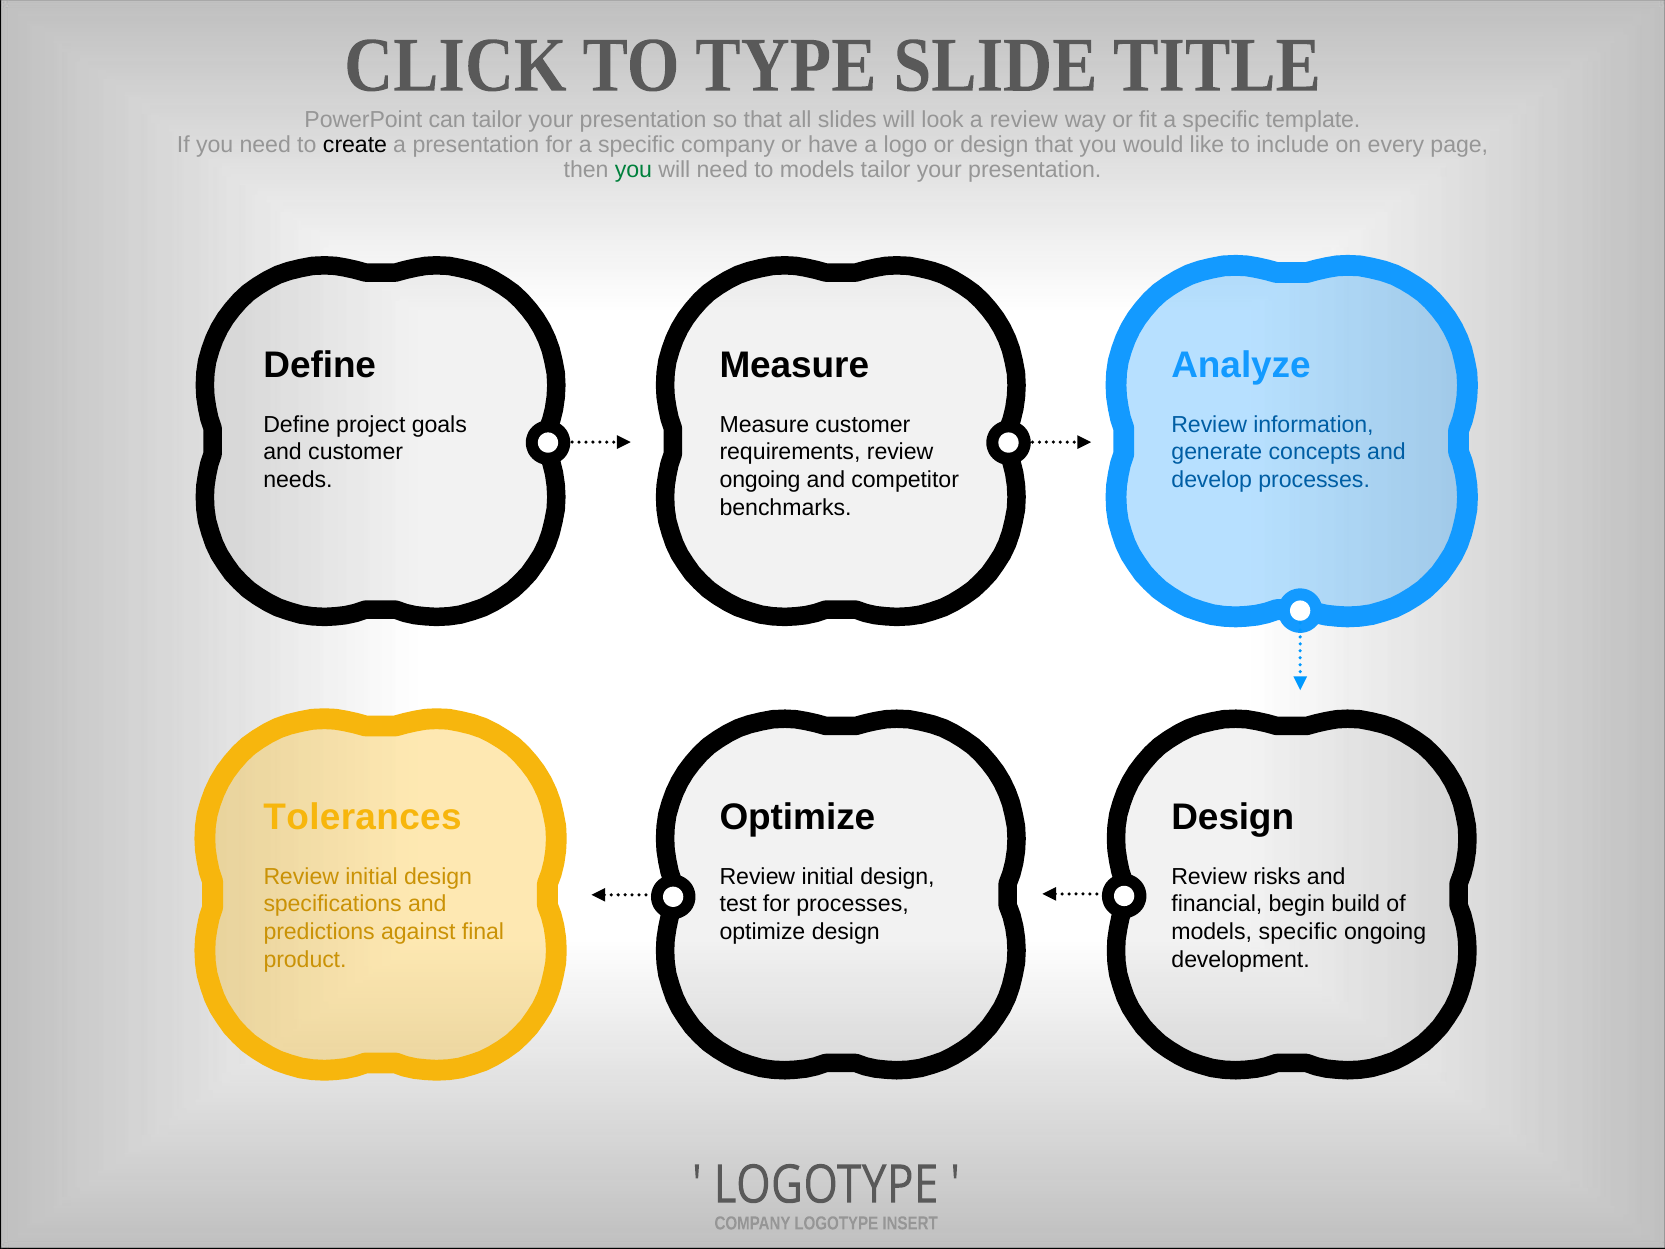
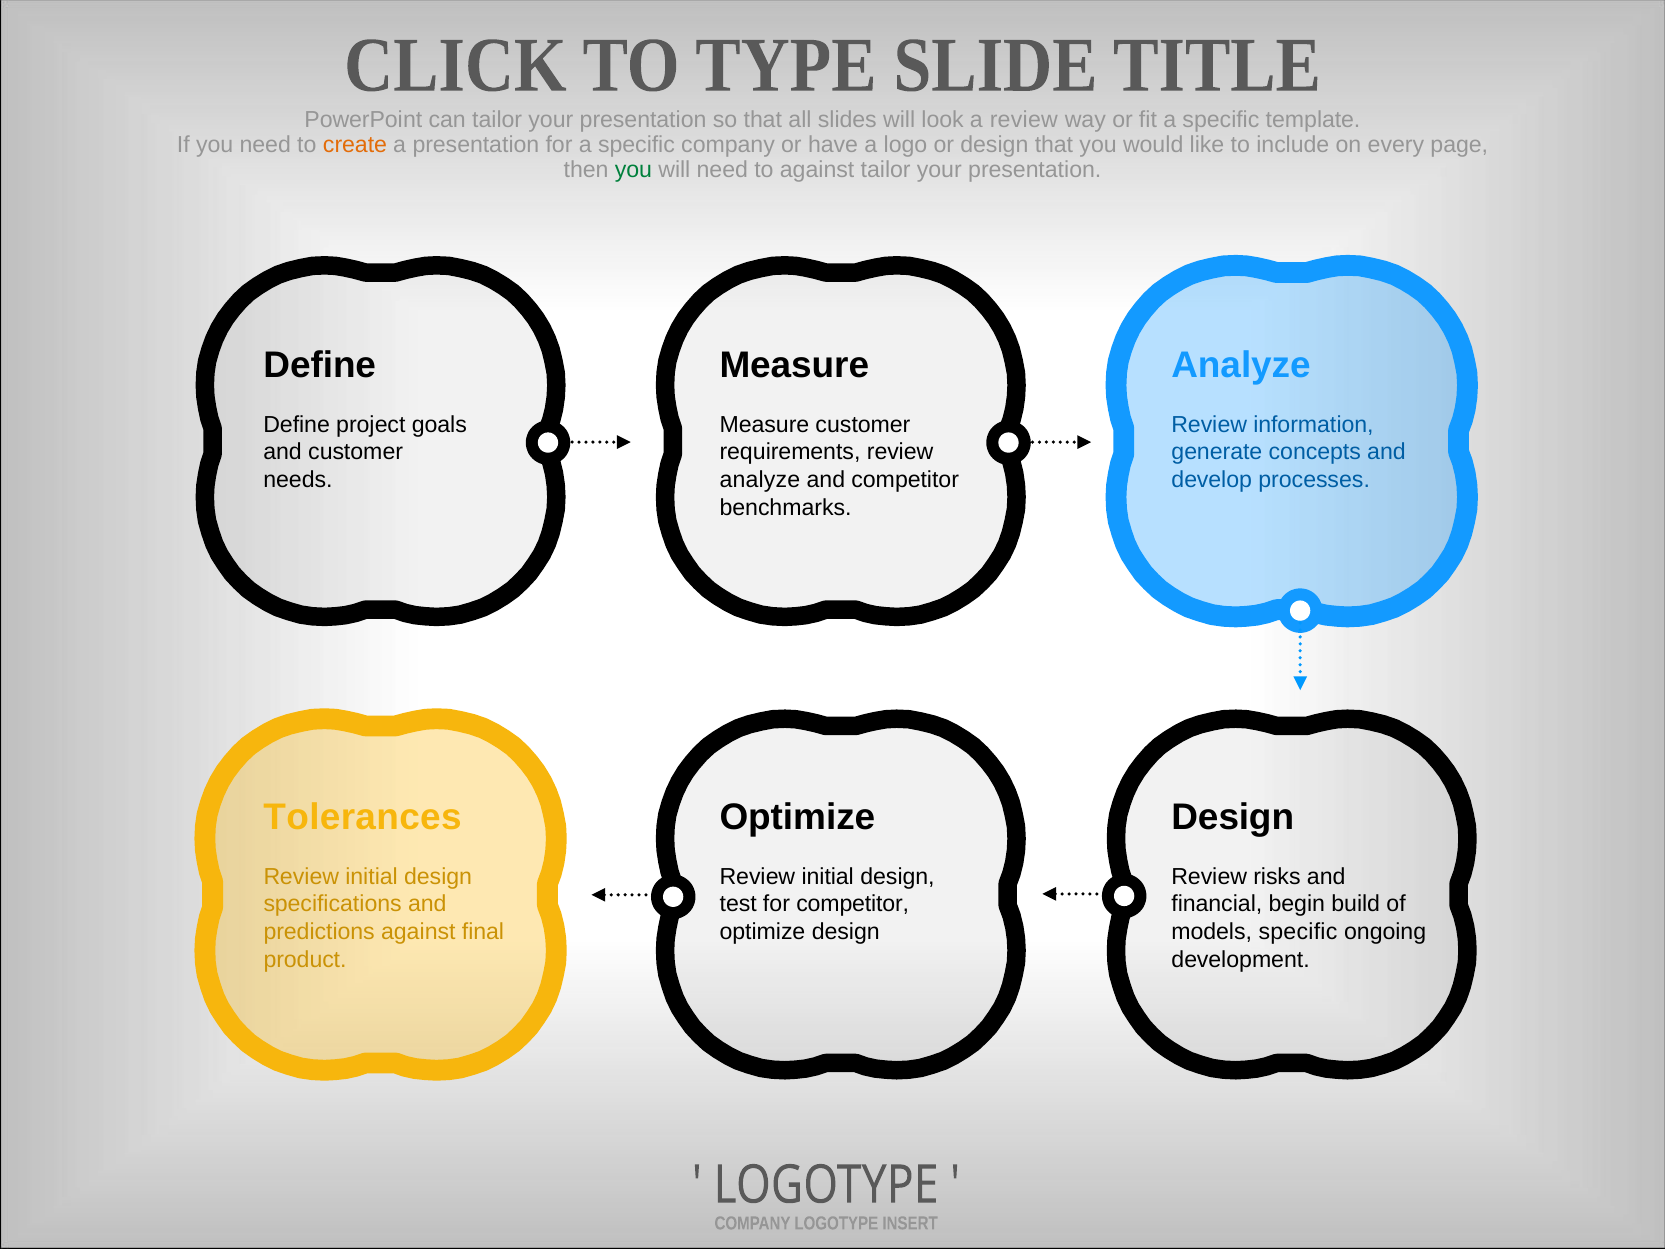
create colour: black -> orange
to models: models -> against
ongoing at (760, 480): ongoing -> analyze
for processes: processes -> competitor
